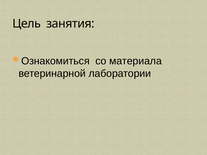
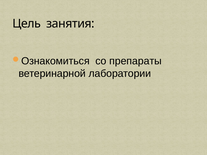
материала: материала -> препараты
